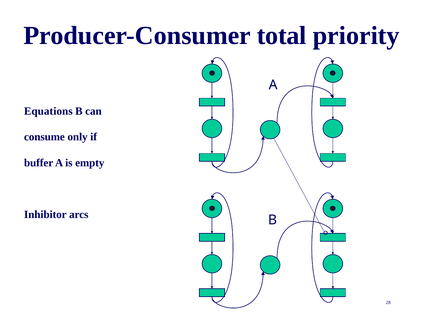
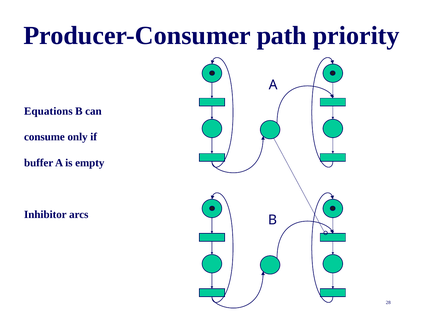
total: total -> path
